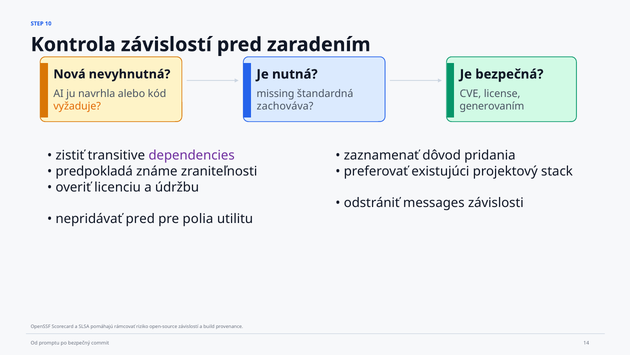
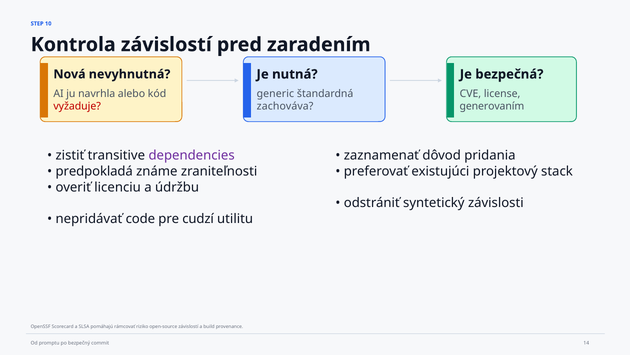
missing: missing -> generic
vyžaduje colour: orange -> red
messages: messages -> syntetický
nepridávať pred: pred -> code
polia: polia -> cudzí
